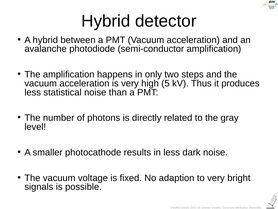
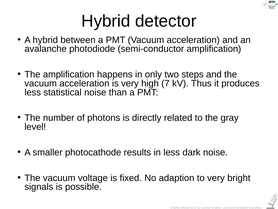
5: 5 -> 7
